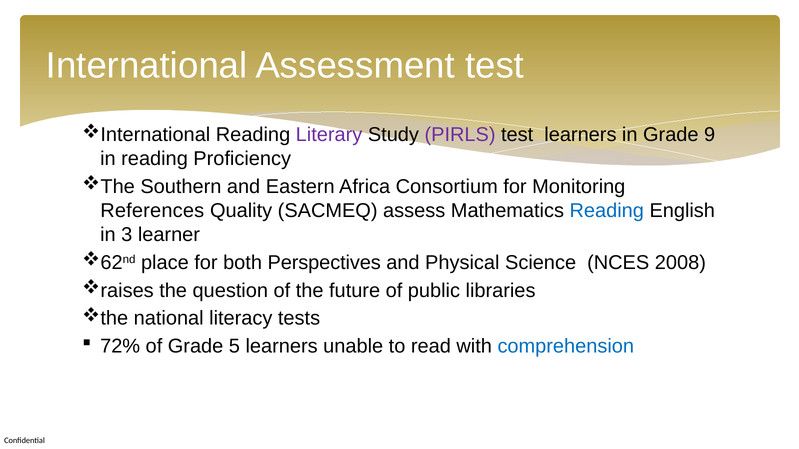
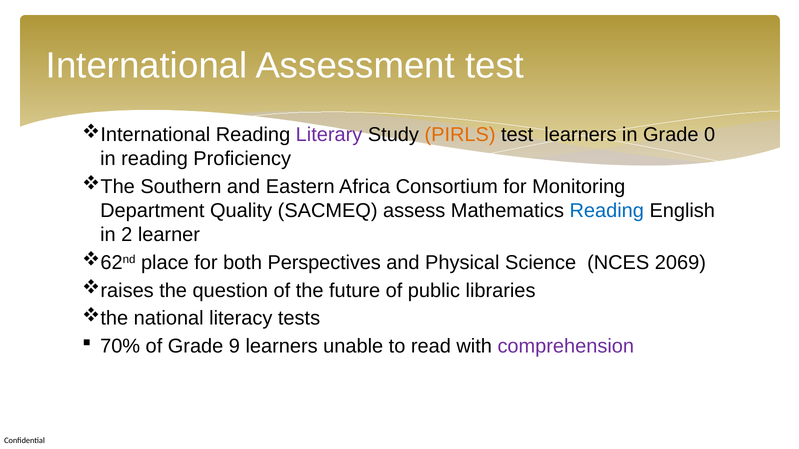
PIRLS colour: purple -> orange
9: 9 -> 0
References: References -> Department
3: 3 -> 2
2008: 2008 -> 2069
72%: 72% -> 70%
5: 5 -> 9
comprehension colour: blue -> purple
